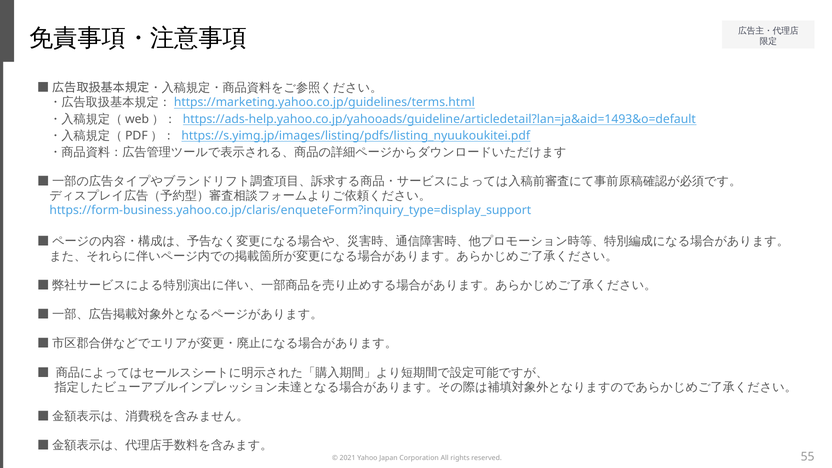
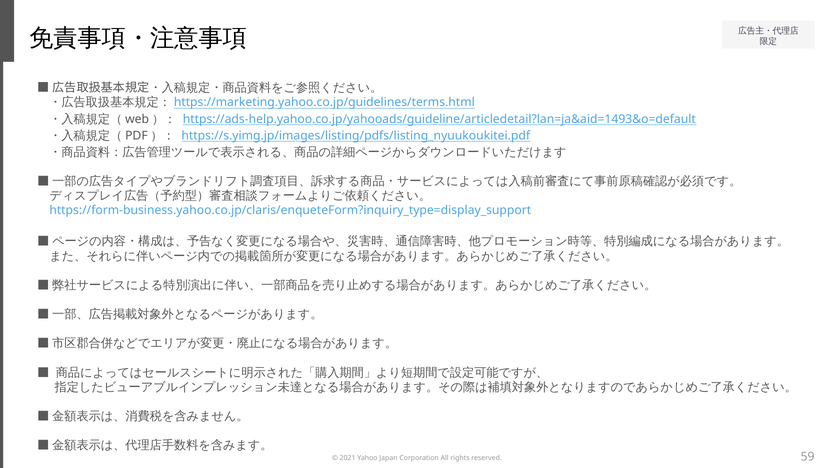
55: 55 -> 59
